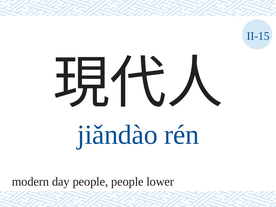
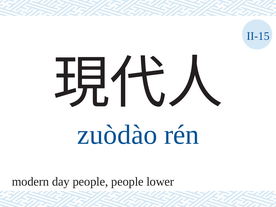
jiǎndào: jiǎndào -> zuòdào
